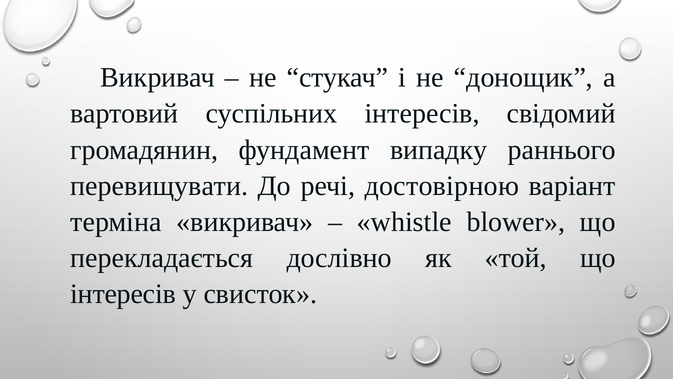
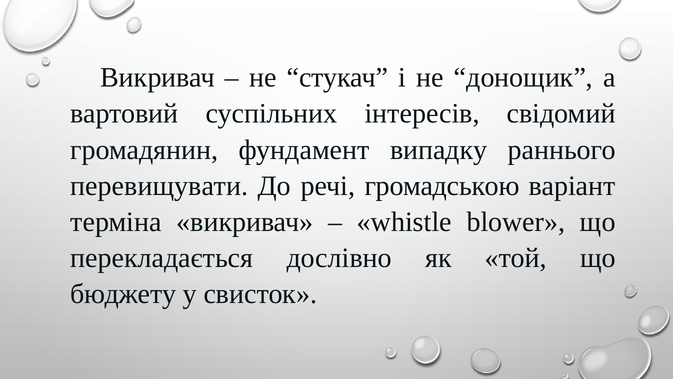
достовірною: достовірною -> громадською
інтересів at (123, 294): інтересів -> бюджету
